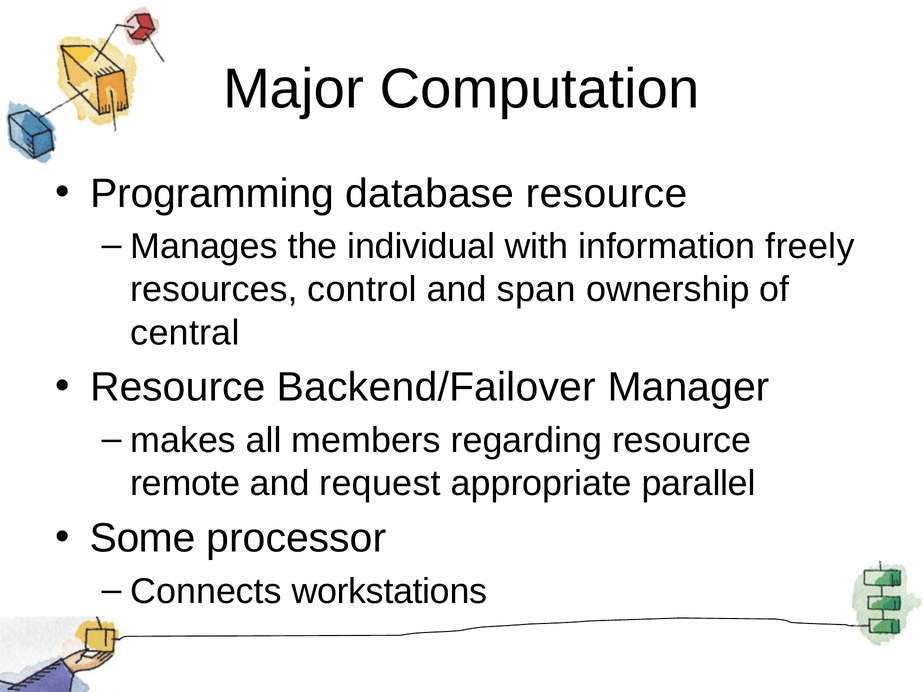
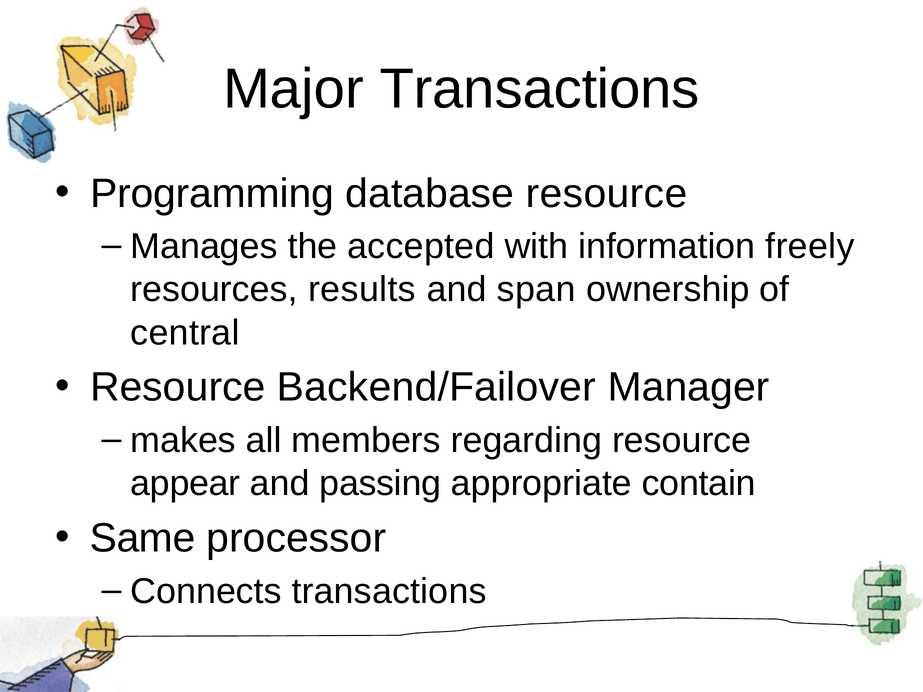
Major Computation: Computation -> Transactions
individual: individual -> accepted
control: control -> results
remote: remote -> appear
request: request -> passing
parallel: parallel -> contain
Some: Some -> Same
Connects workstations: workstations -> transactions
